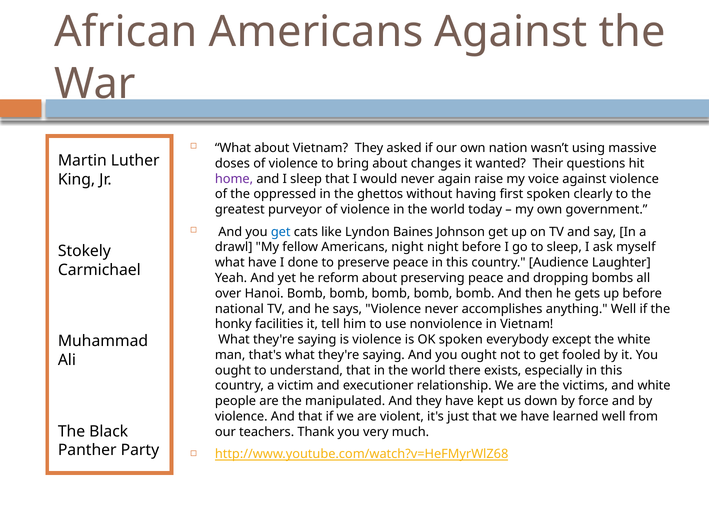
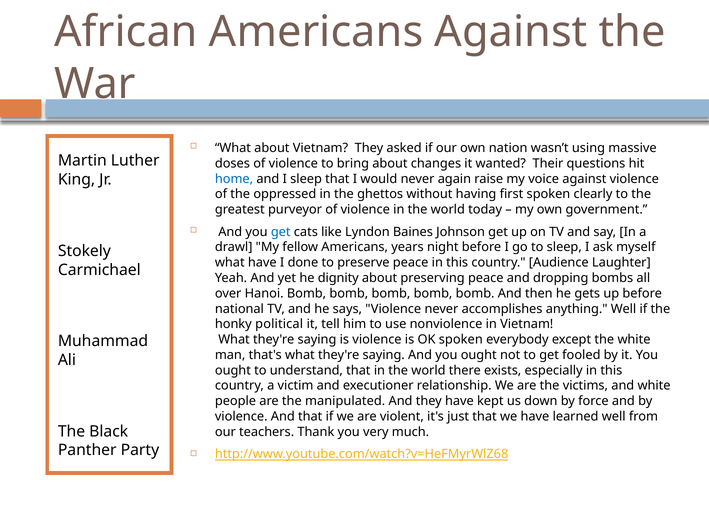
home colour: purple -> blue
Americans night: night -> years
reform: reform -> dignity
facilities: facilities -> political
